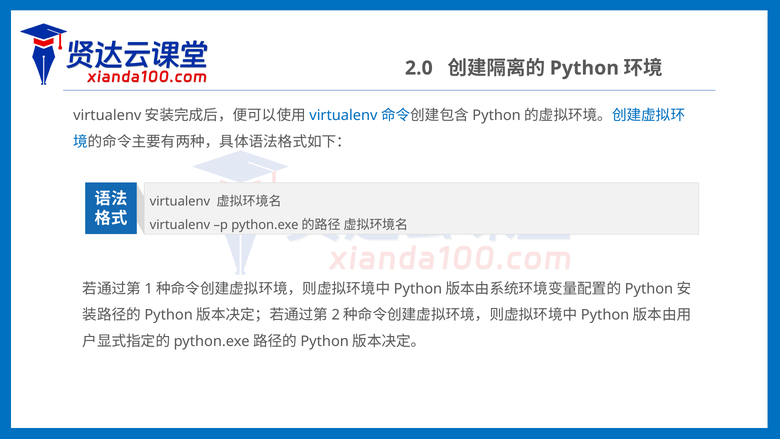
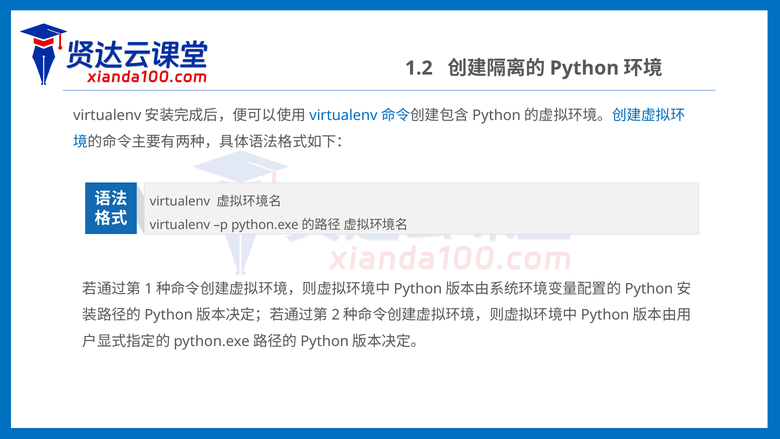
2.0: 2.0 -> 1.2
